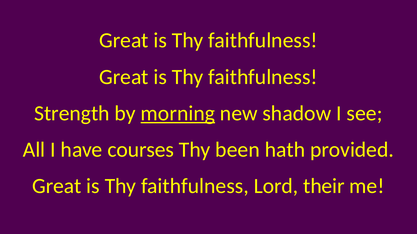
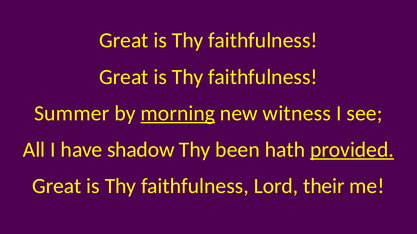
Strength: Strength -> Summer
shadow: shadow -> witness
courses: courses -> shadow
provided underline: none -> present
